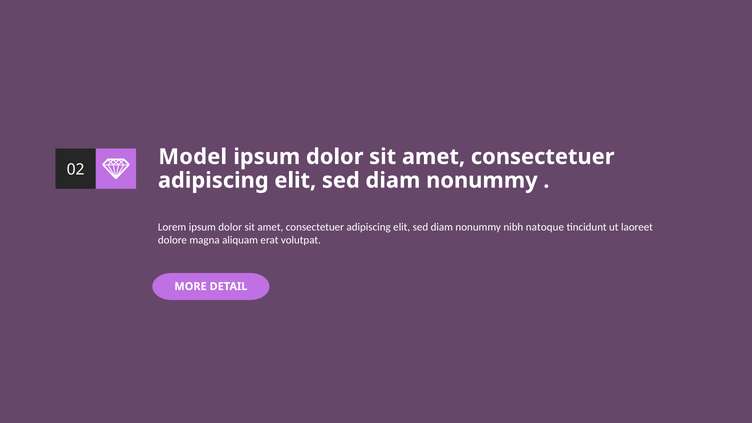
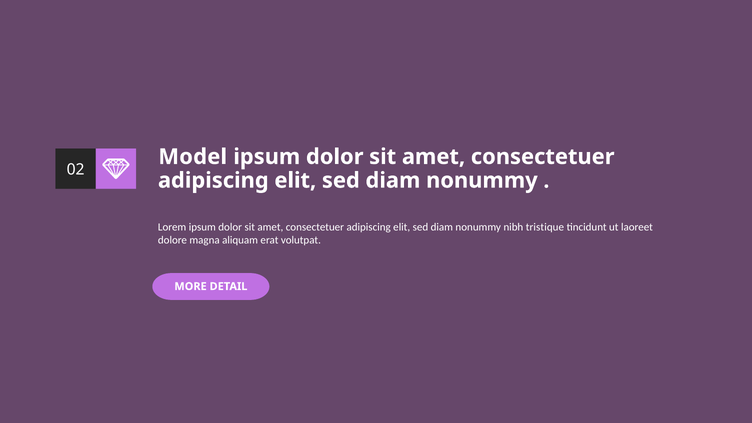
natoque: natoque -> tristique
